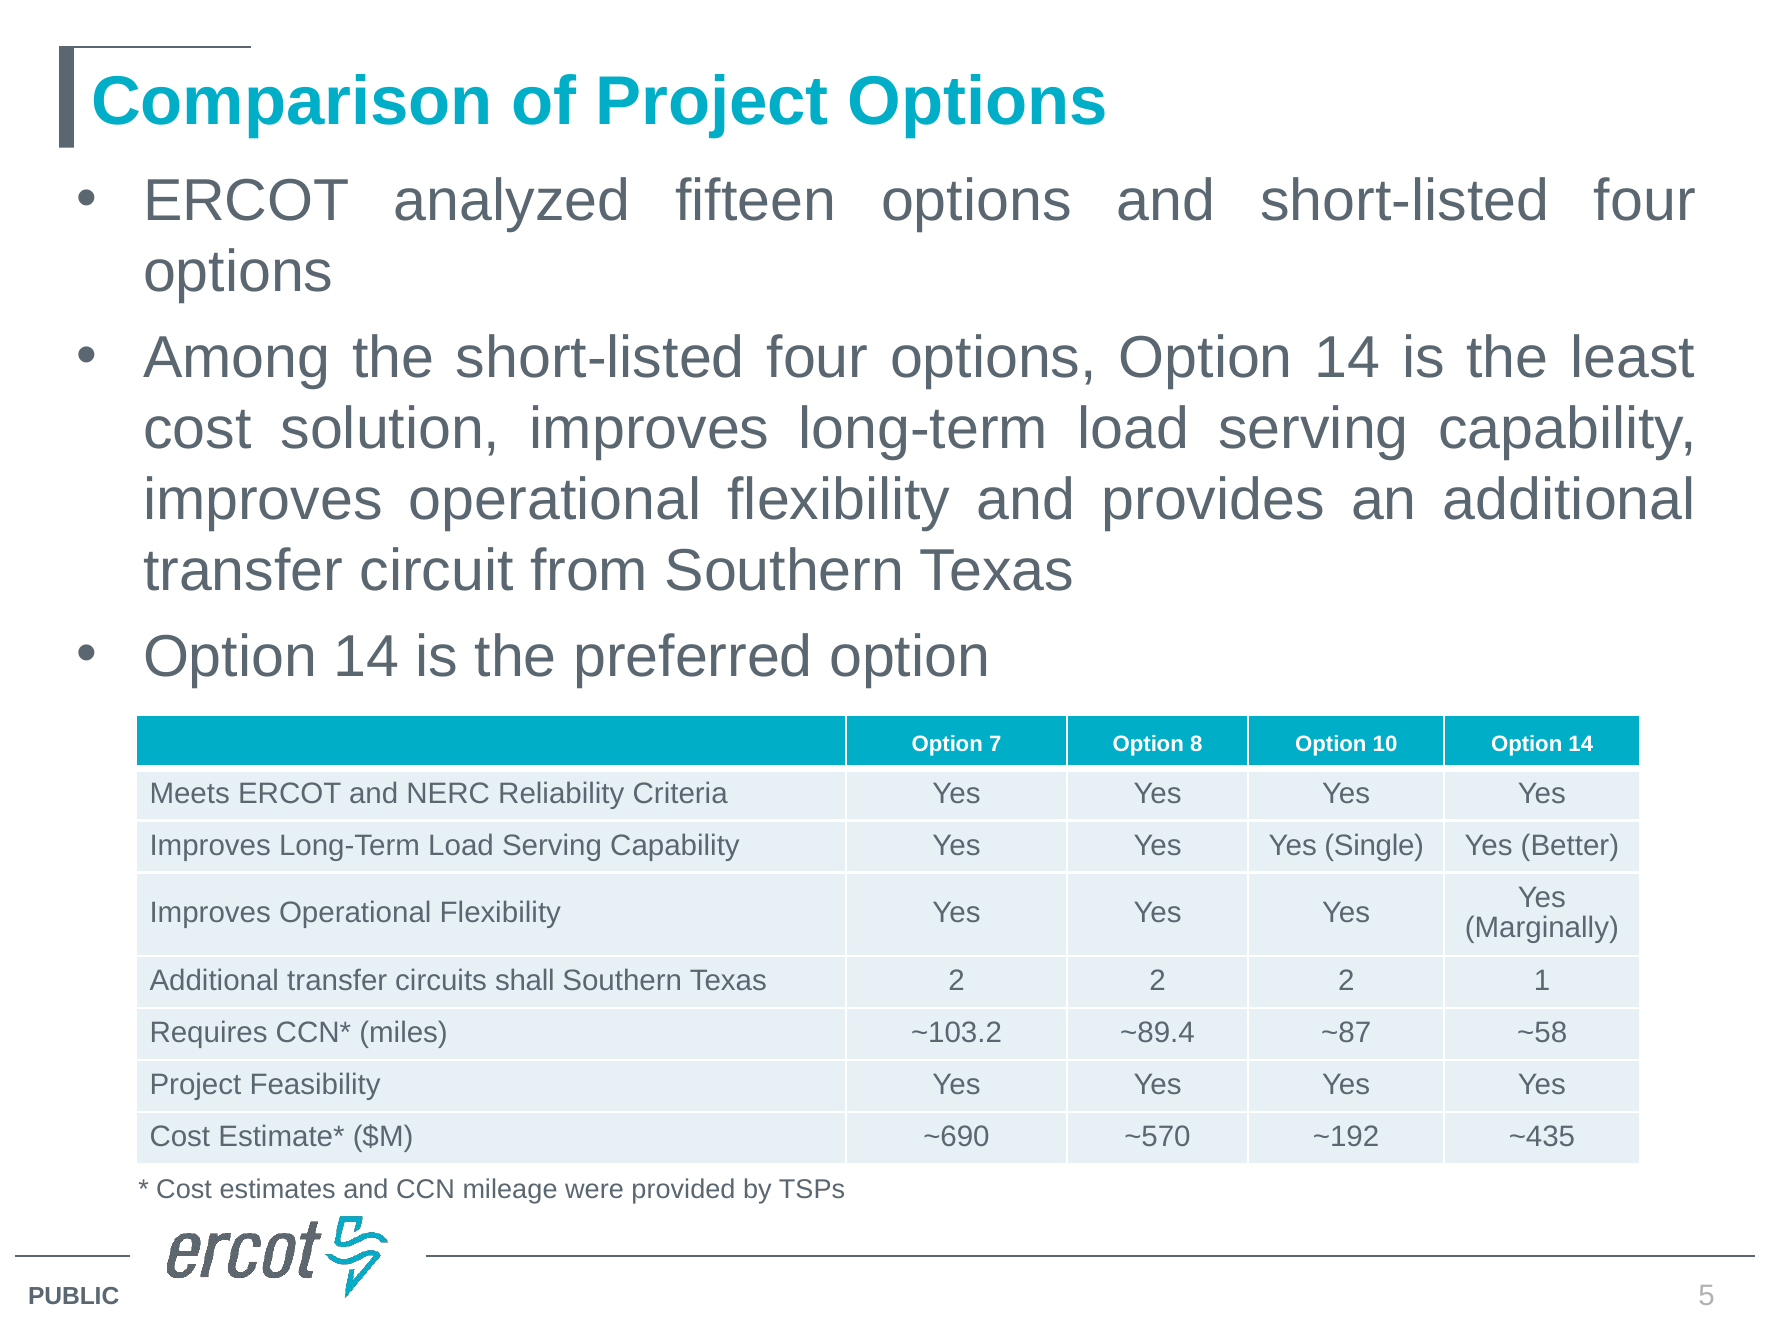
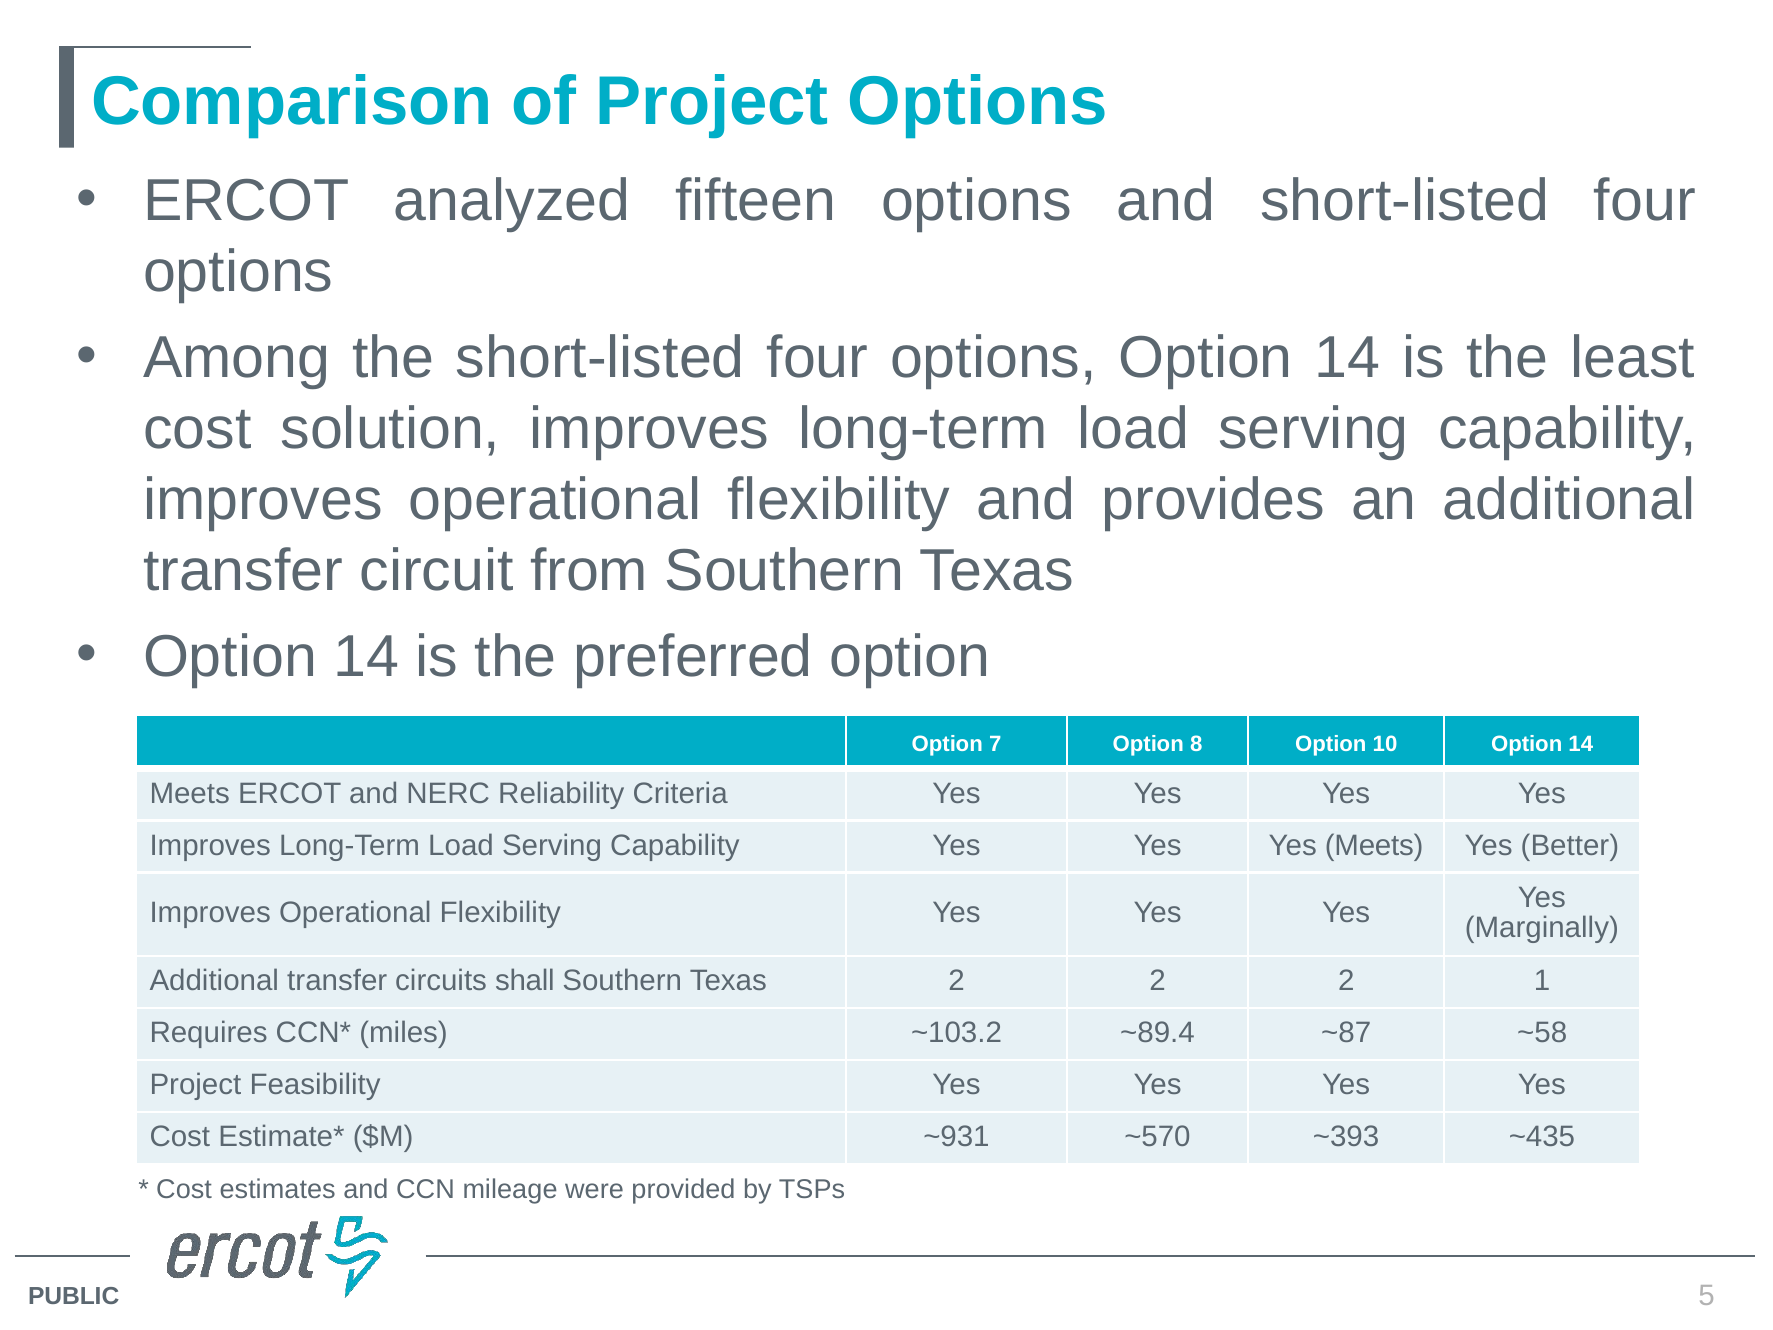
Yes Single: Single -> Meets
~690: ~690 -> ~931
~192: ~192 -> ~393
